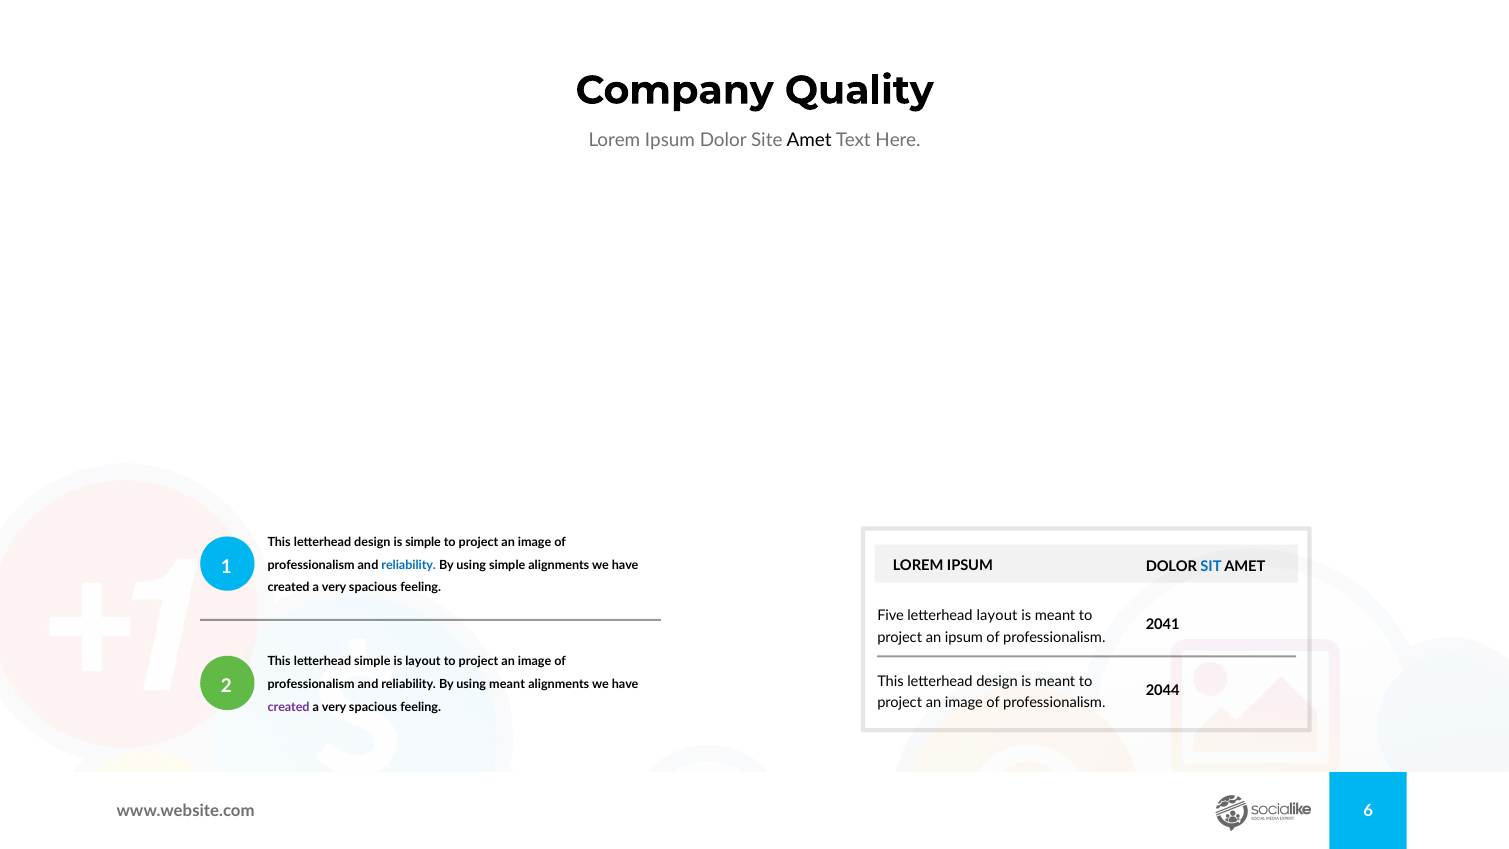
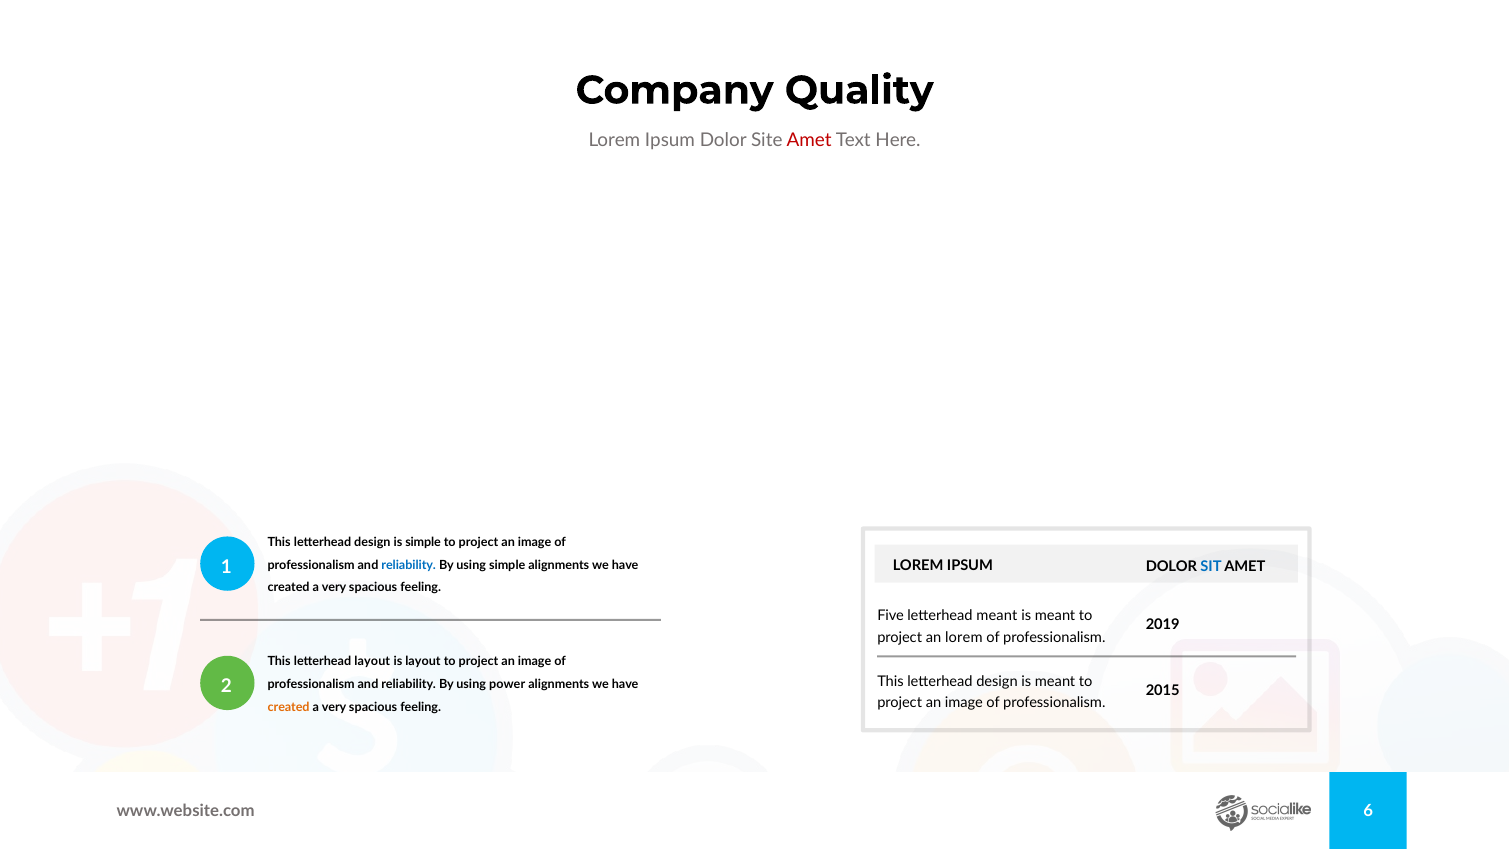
Amet at (809, 141) colour: black -> red
letterhead layout: layout -> meant
2041: 2041 -> 2019
an ipsum: ipsum -> lorem
letterhead simple: simple -> layout
using meant: meant -> power
2044: 2044 -> 2015
created at (289, 707) colour: purple -> orange
